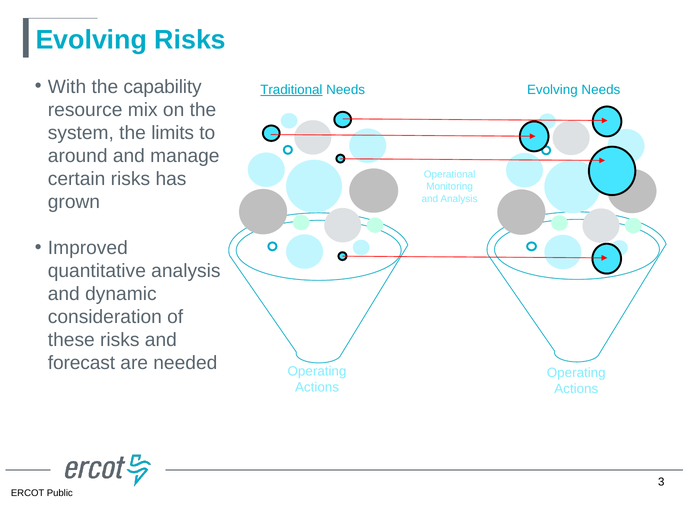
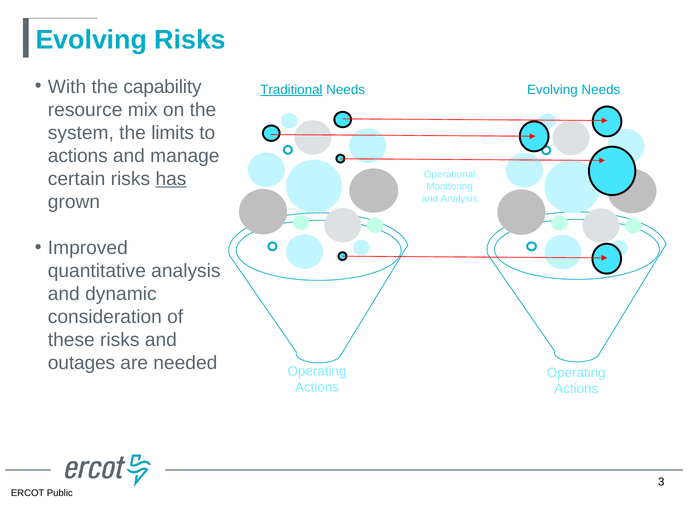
around at (78, 156): around -> actions
has underline: none -> present
forecast: forecast -> outages
